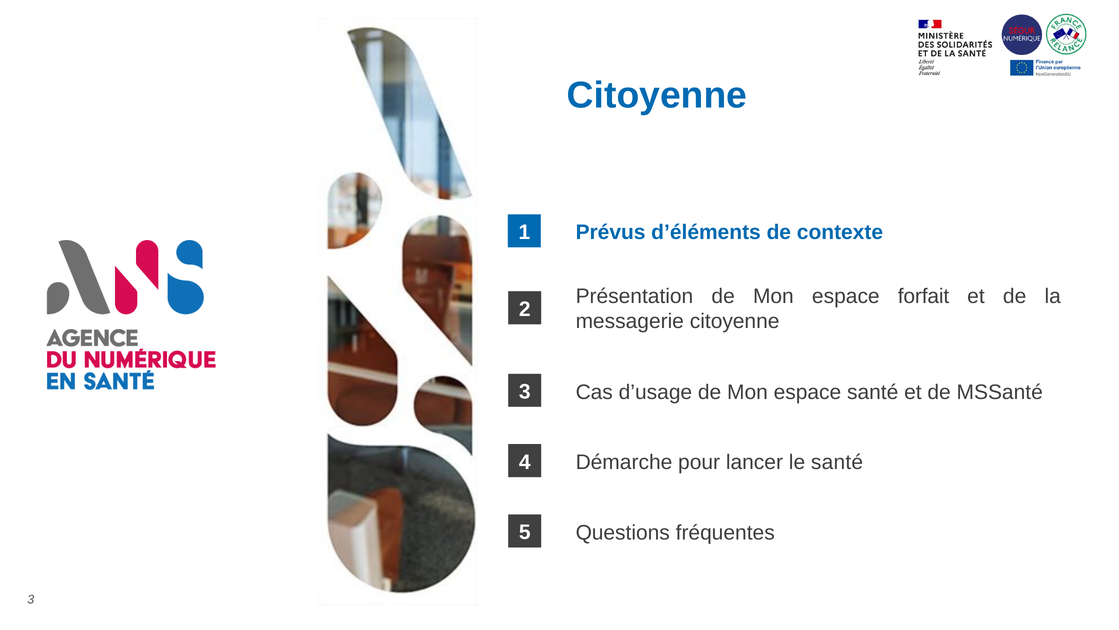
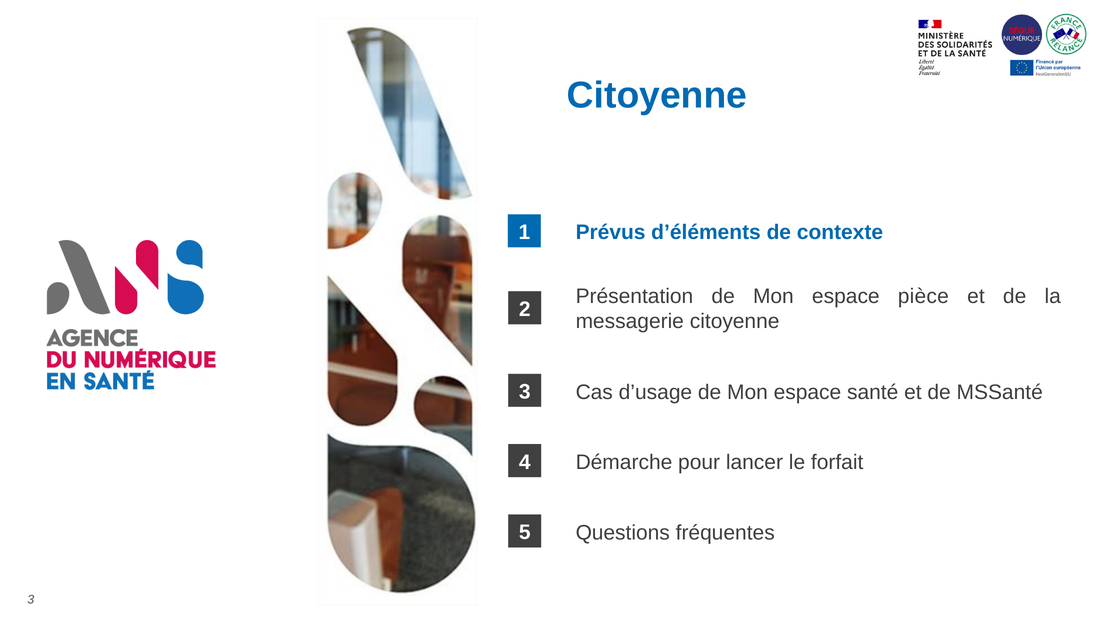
forfait: forfait -> pièce
le santé: santé -> forfait
